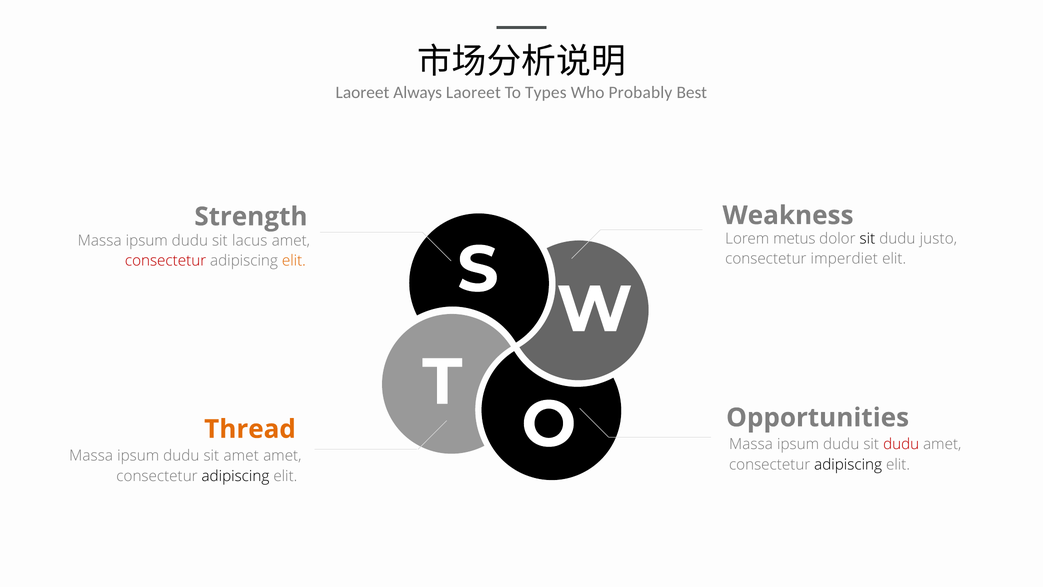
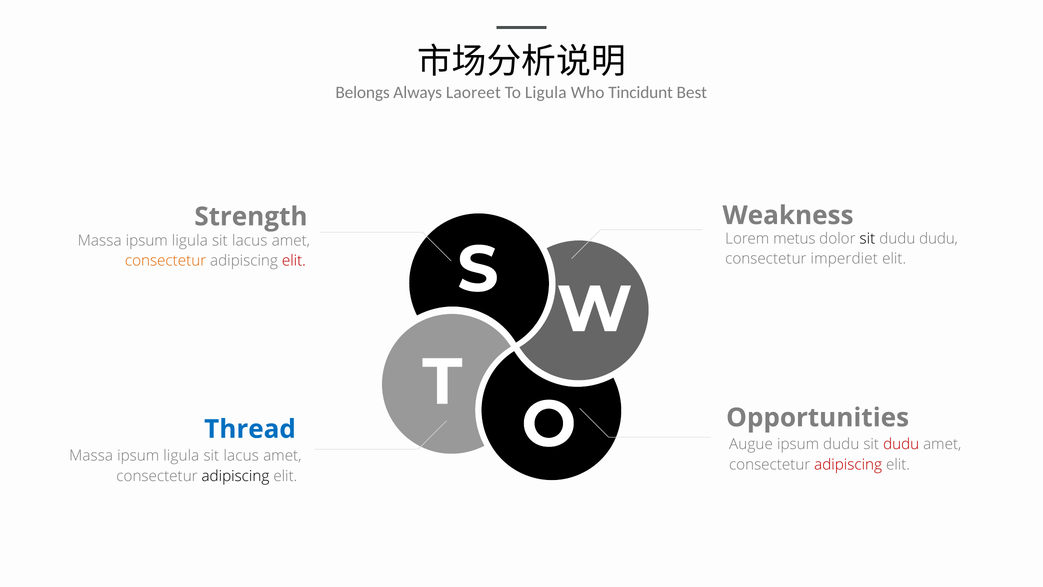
Laoreet at (362, 93): Laoreet -> Belongs
To Types: Types -> Ligula
Probably: Probably -> Tincidunt
dudu justo: justo -> dudu
dudu at (190, 240): dudu -> ligula
consectetur at (166, 261) colour: red -> orange
elit at (294, 261) colour: orange -> red
Thread colour: orange -> blue
Massa at (751, 444): Massa -> Augue
dudu at (181, 456): dudu -> ligula
amet at (241, 456): amet -> lacus
adipiscing at (848, 464) colour: black -> red
